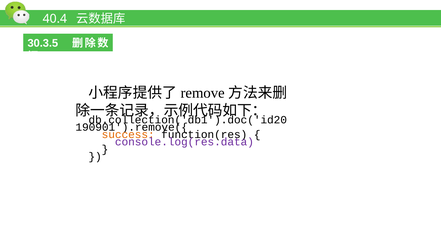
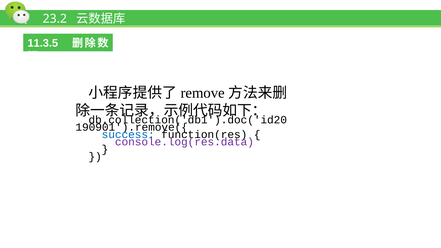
40.4: 40.4 -> 23.2
30.3.5: 30.3.5 -> 11.3.5
success colour: orange -> blue
